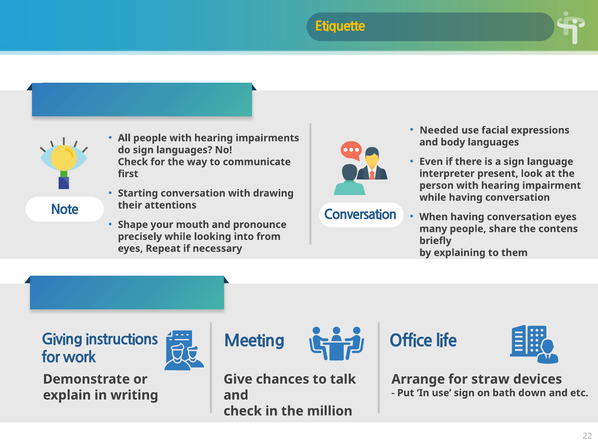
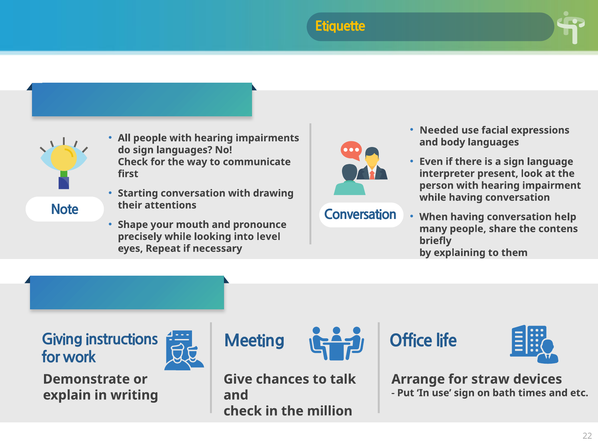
conversation eyes: eyes -> help
from: from -> level
down: down -> times
